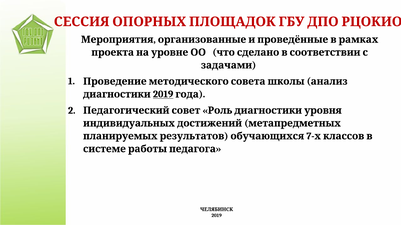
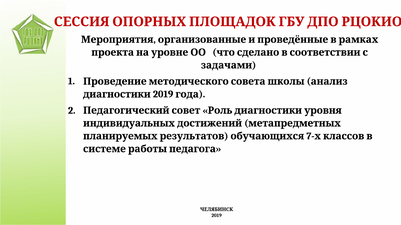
2019 at (163, 94) underline: present -> none
